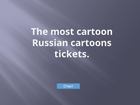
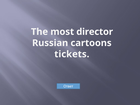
cartoon: cartoon -> director
